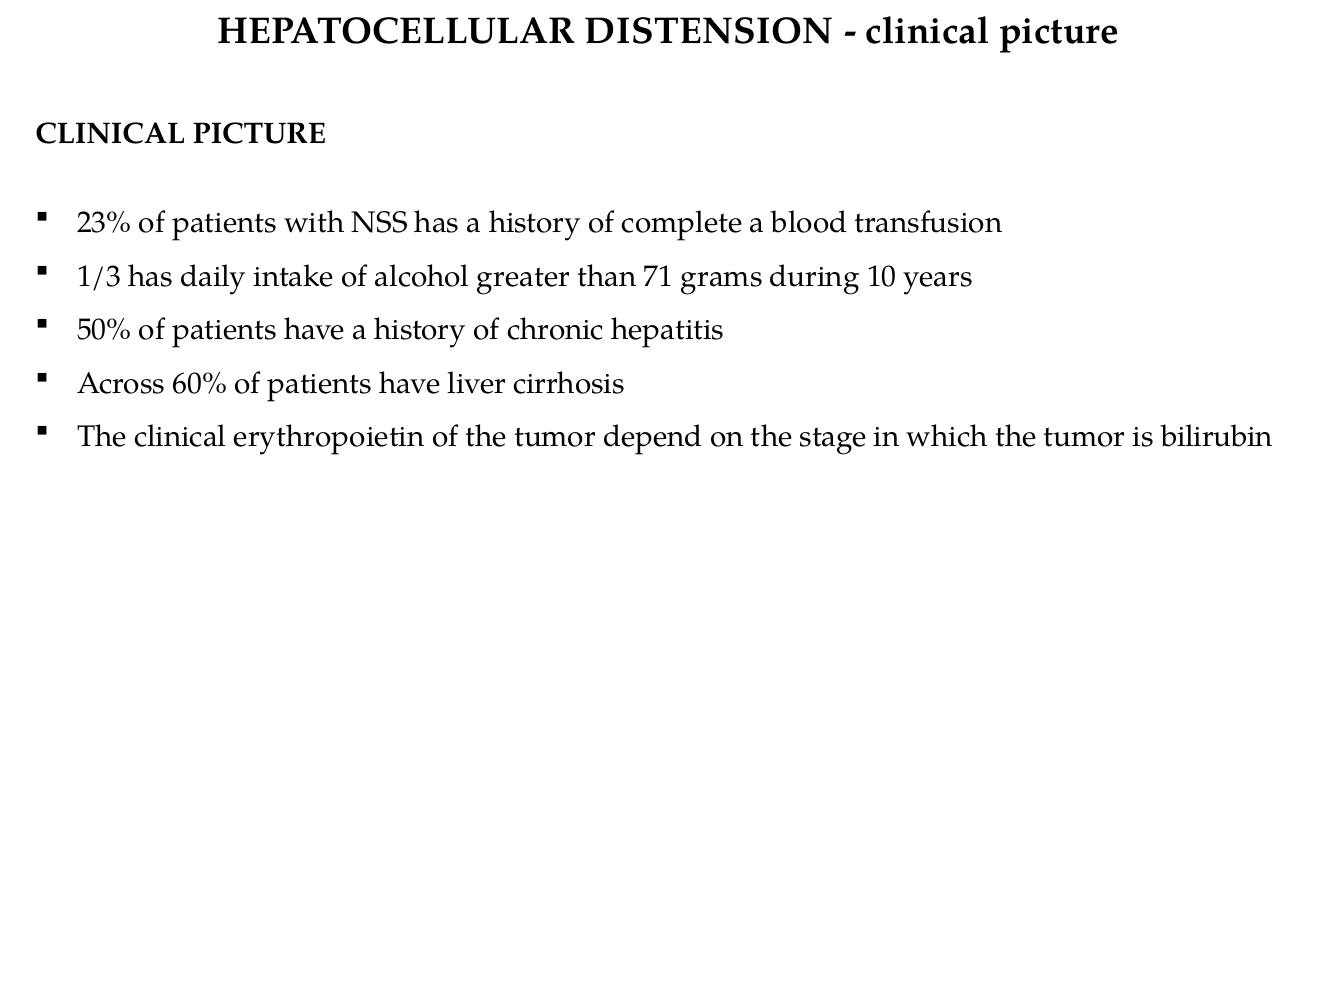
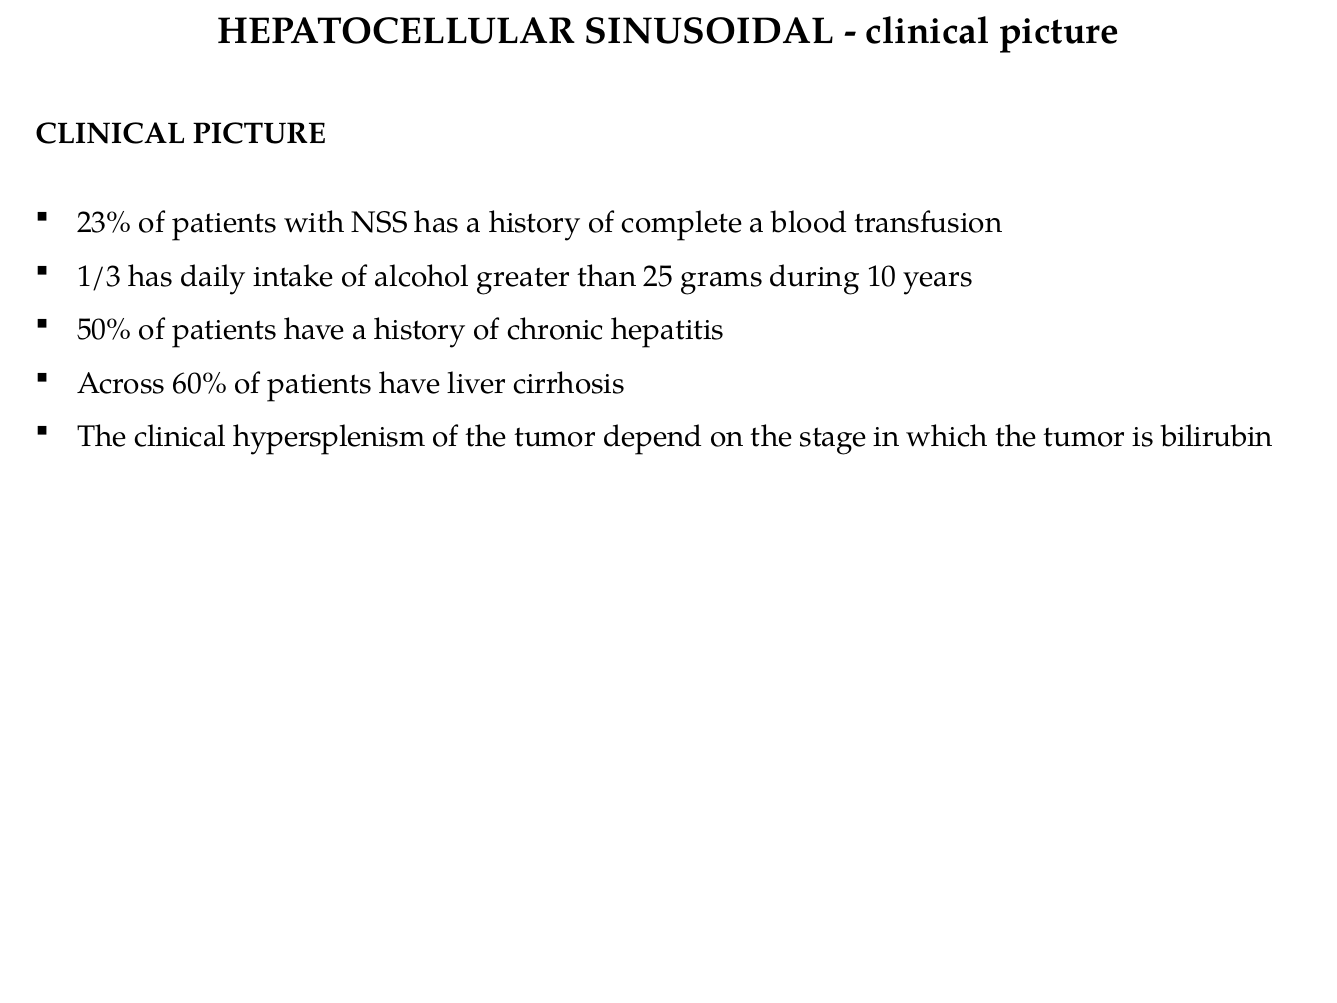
DISTENSION: DISTENSION -> SINUSOIDAL
71: 71 -> 25
erythropoietin: erythropoietin -> hypersplenism
